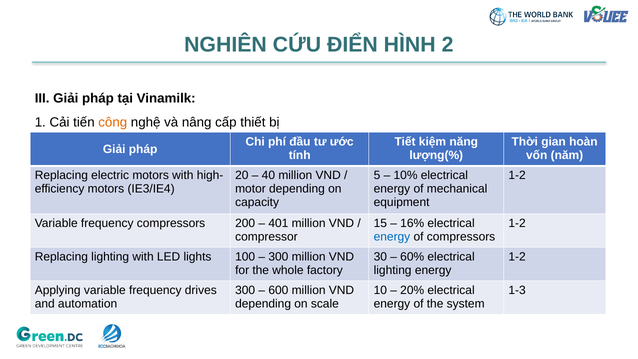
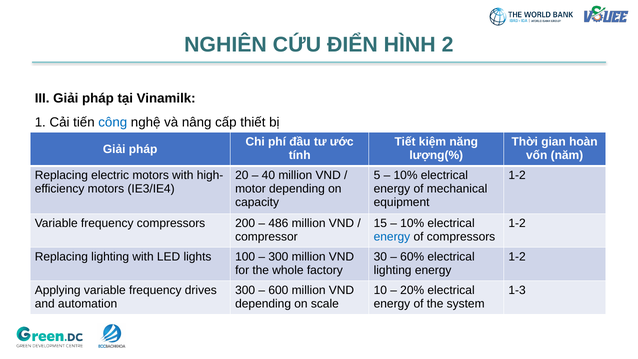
công colour: orange -> blue
401: 401 -> 486
16% at (412, 223): 16% -> 10%
